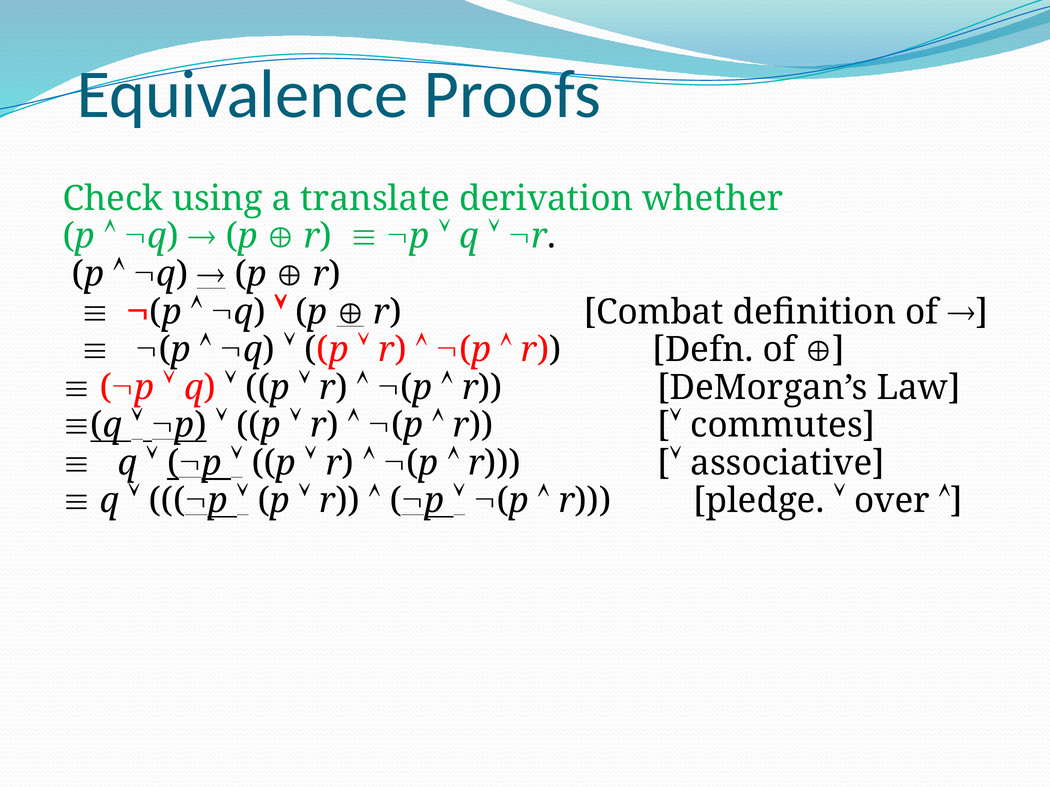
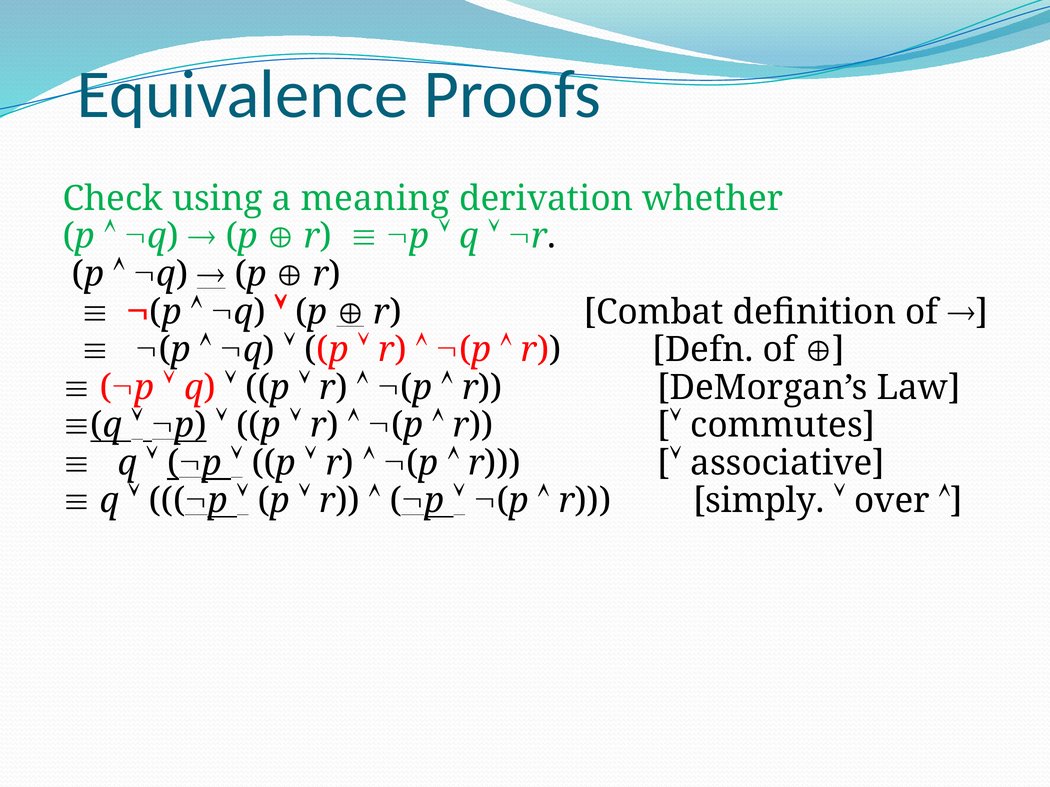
translate: translate -> meaning
pledge: pledge -> simply
